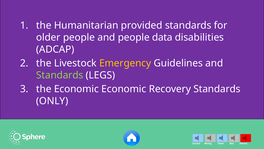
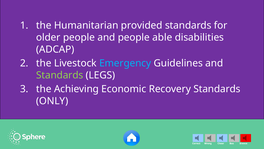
data: data -> able
Emergency colour: yellow -> light blue
the Economic: Economic -> Achieving
